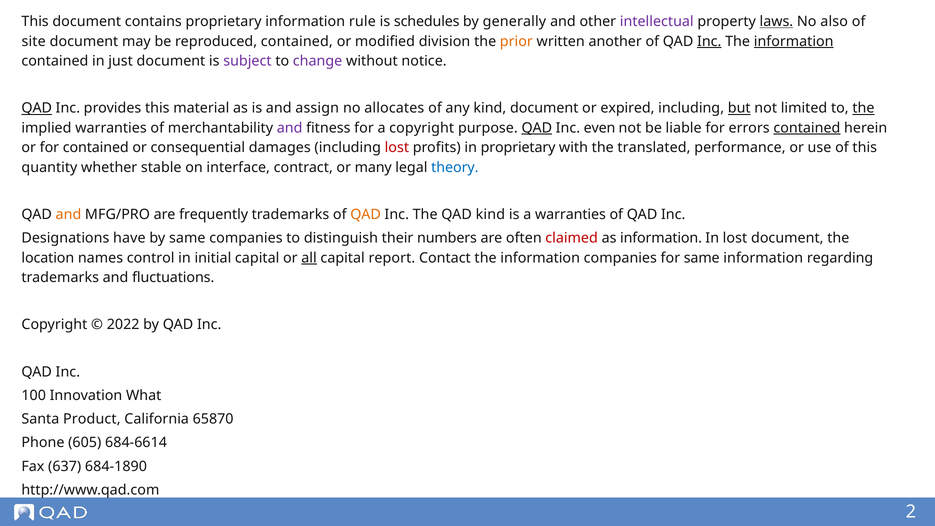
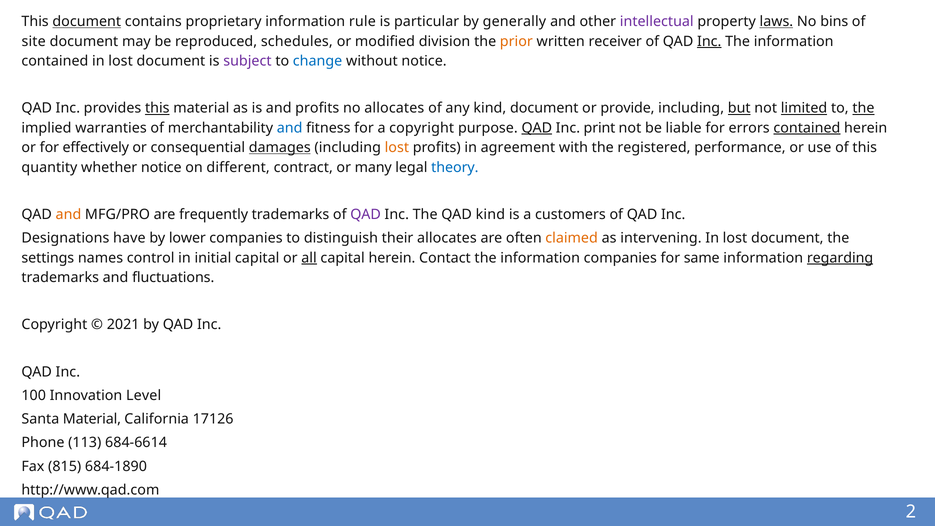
document at (87, 22) underline: none -> present
schedules: schedules -> particular
also: also -> bins
reproduced contained: contained -> schedules
another: another -> receiver
information at (794, 41) underline: present -> none
contained in just: just -> lost
change colour: purple -> blue
QAD at (37, 108) underline: present -> none
this at (157, 108) underline: none -> present
and assign: assign -> profits
expired: expired -> provide
limited underline: none -> present
and at (290, 128) colour: purple -> blue
even: even -> print
for contained: contained -> effectively
damages underline: none -> present
lost at (397, 148) colour: red -> orange
in proprietary: proprietary -> agreement
translated: translated -> registered
whether stable: stable -> notice
interface: interface -> different
QAD at (366, 214) colour: orange -> purple
a warranties: warranties -> customers
by same: same -> lower
their numbers: numbers -> allocates
claimed colour: red -> orange
as information: information -> intervening
location: location -> settings
capital report: report -> herein
regarding underline: none -> present
2022: 2022 -> 2021
What: What -> Level
Santa Product: Product -> Material
65870: 65870 -> 17126
605: 605 -> 113
637: 637 -> 815
